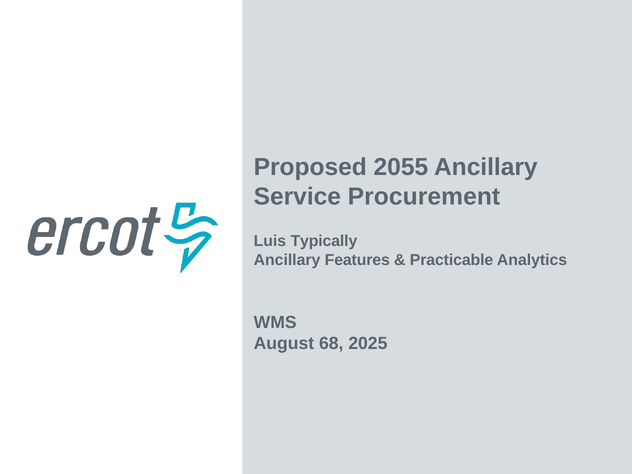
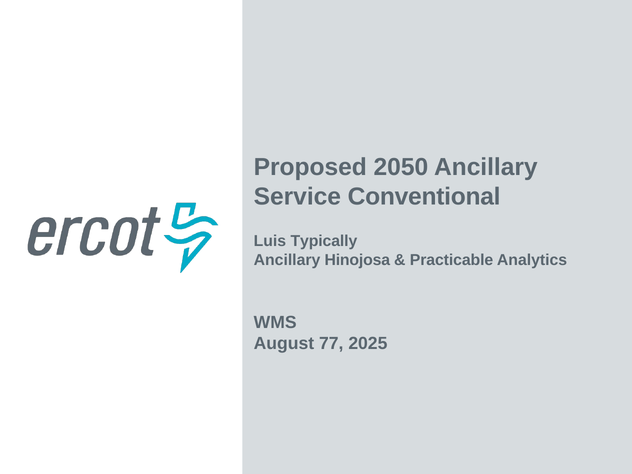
2055: 2055 -> 2050
Procurement: Procurement -> Conventional
Features: Features -> Hinojosa
68: 68 -> 77
